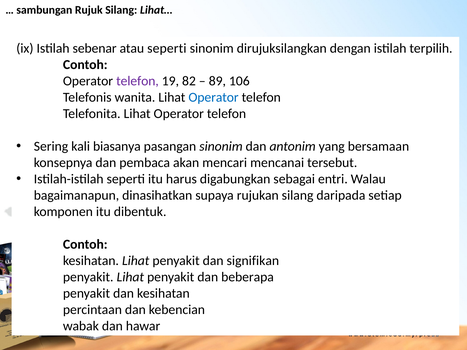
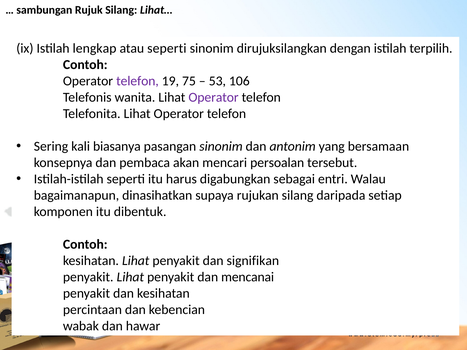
sebenar: sebenar -> lengkap
82: 82 -> 75
89: 89 -> 53
Operator at (214, 97) colour: blue -> purple
mencanai: mencanai -> persoalan
beberapa: beberapa -> mencanai
